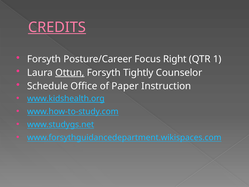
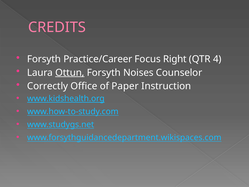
CREDITS underline: present -> none
Posture/Career: Posture/Career -> Practice/Career
1: 1 -> 4
Tightly: Tightly -> Noises
Schedule: Schedule -> Correctly
